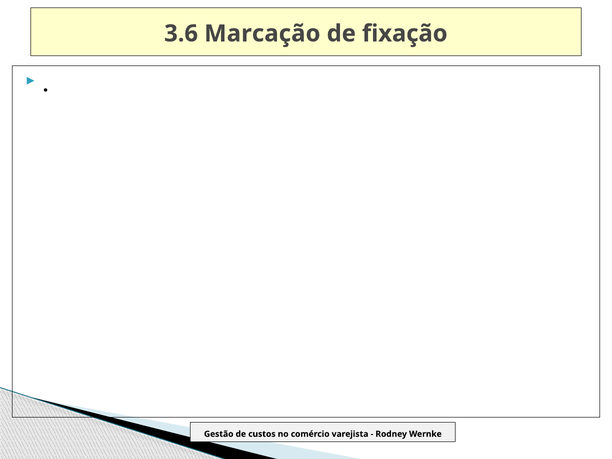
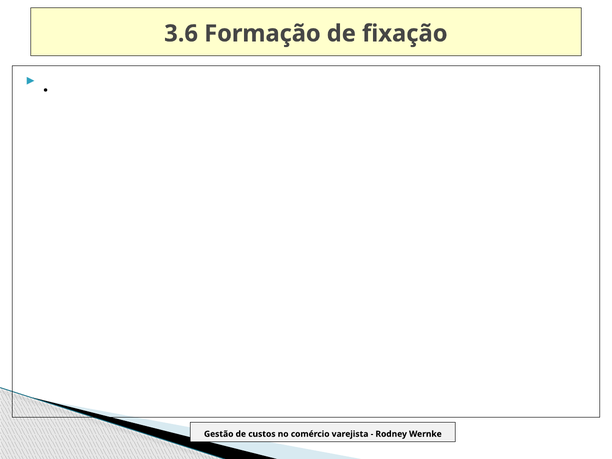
Marcação: Marcação -> Formação
